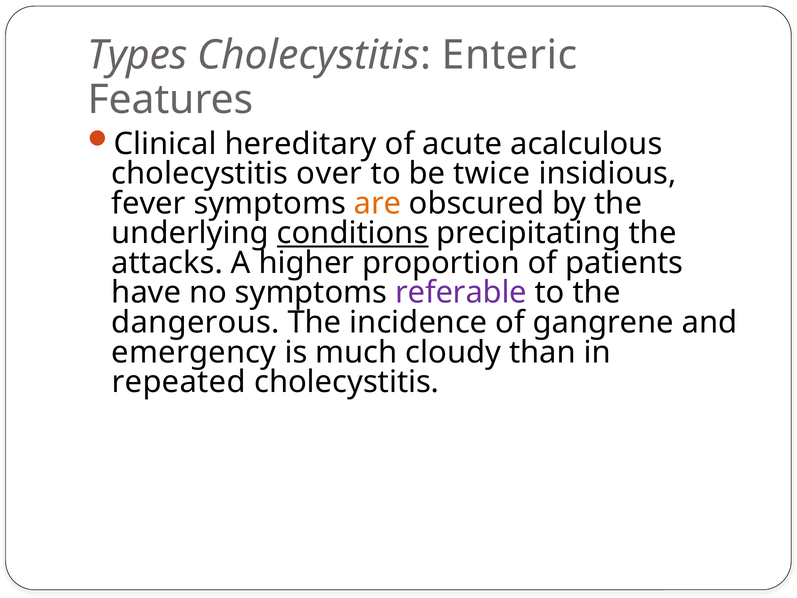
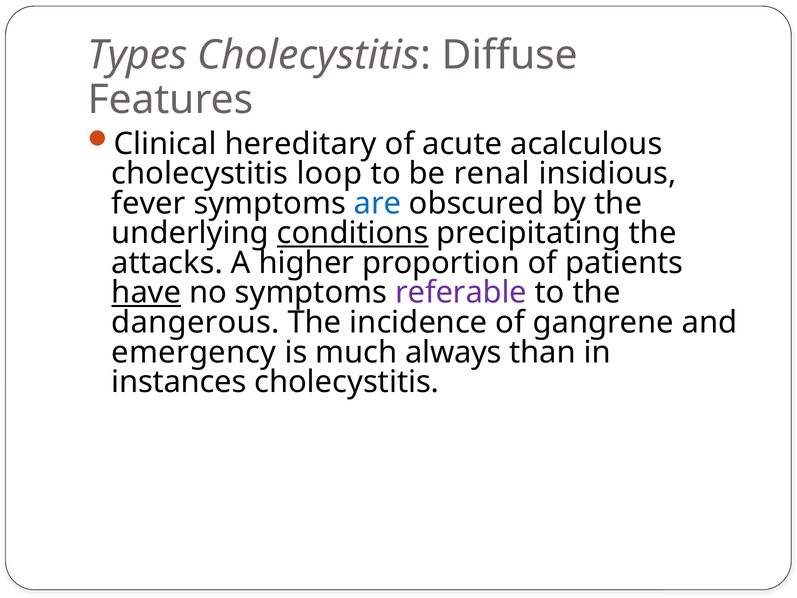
Enteric: Enteric -> Diffuse
over: over -> loop
twice: twice -> renal
are colour: orange -> blue
have underline: none -> present
cloudy: cloudy -> always
repeated: repeated -> instances
